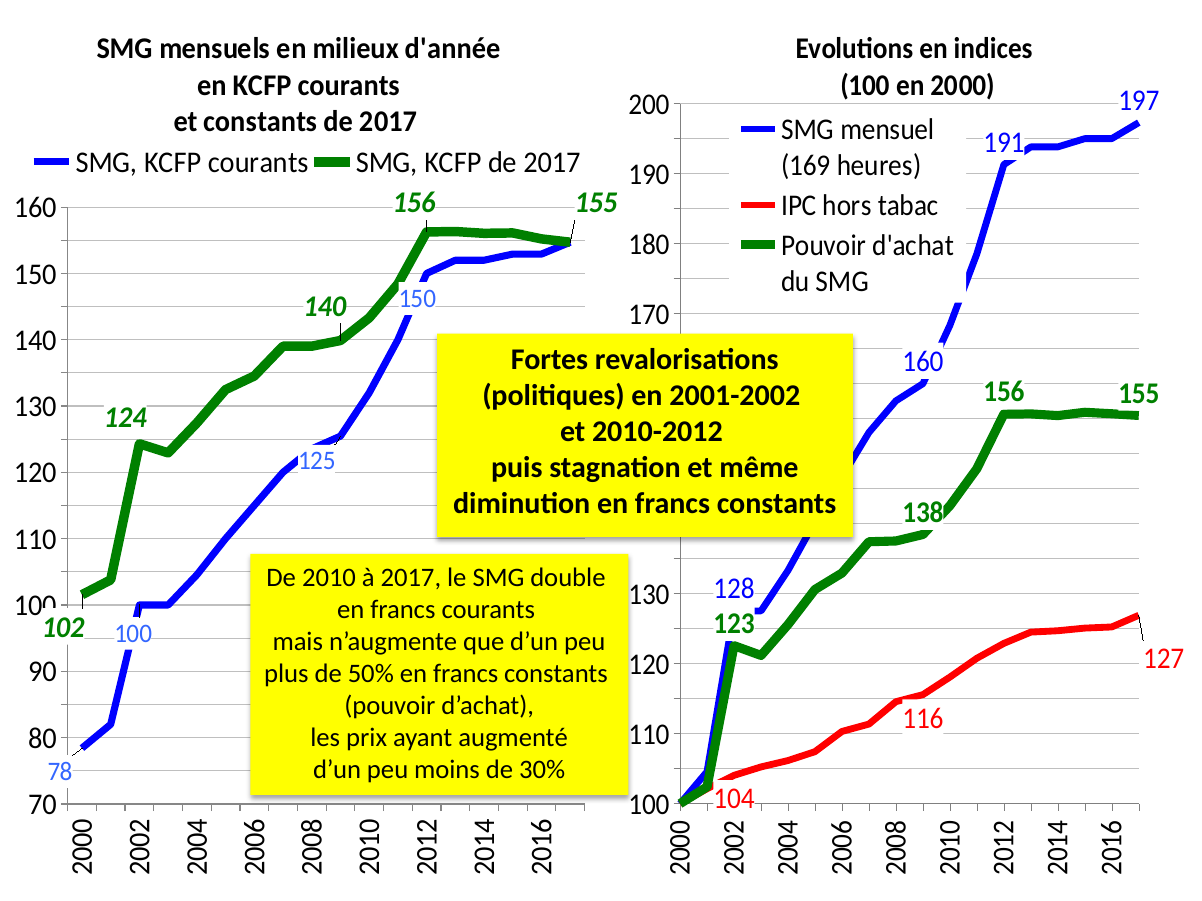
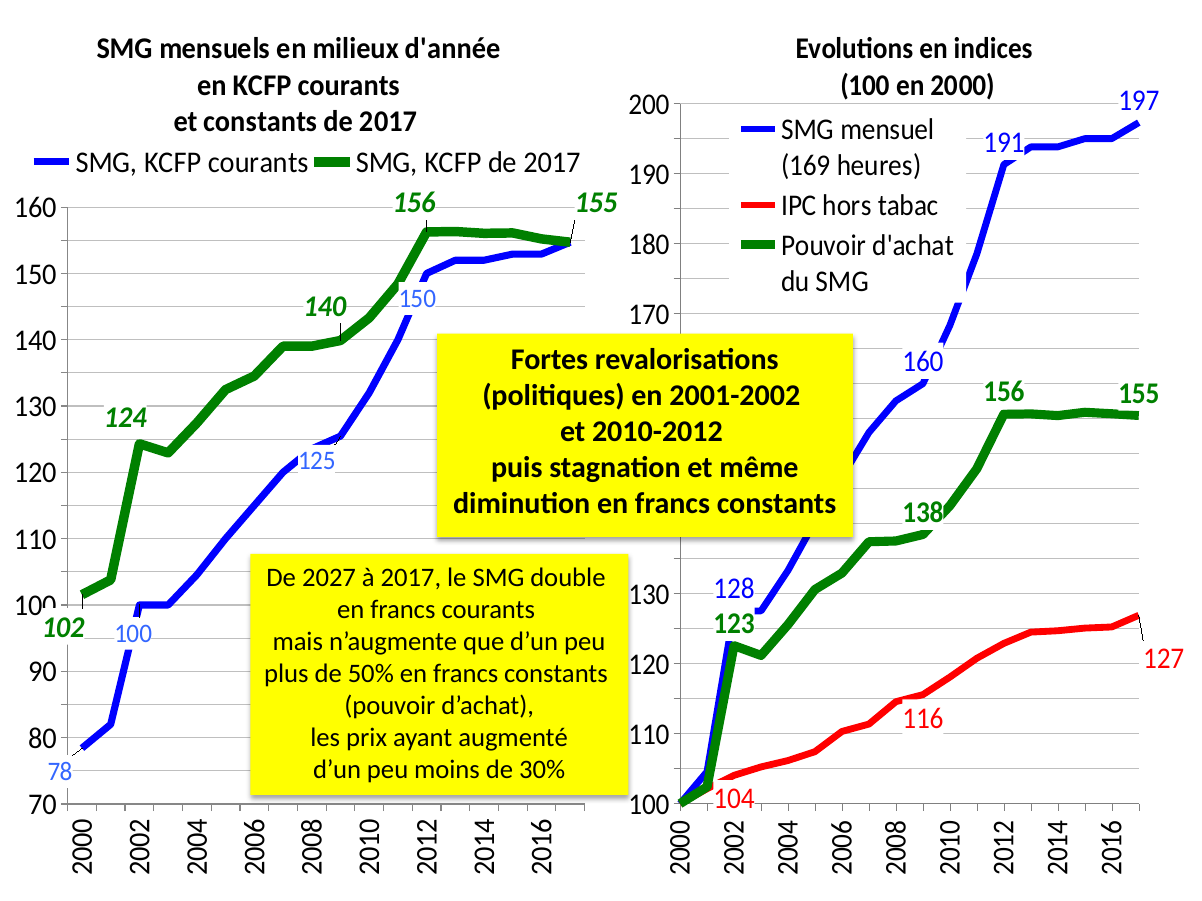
2010: 2010 -> 2027
